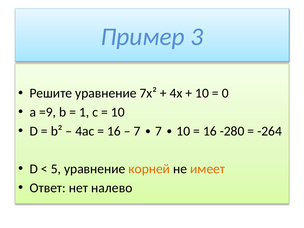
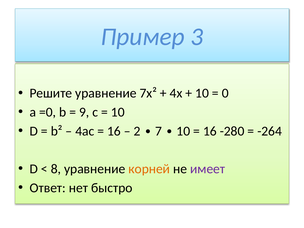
=9: =9 -> =0
1: 1 -> 9
7 at (137, 131): 7 -> 2
5: 5 -> 8
имеет colour: orange -> purple
налево: налево -> быстро
